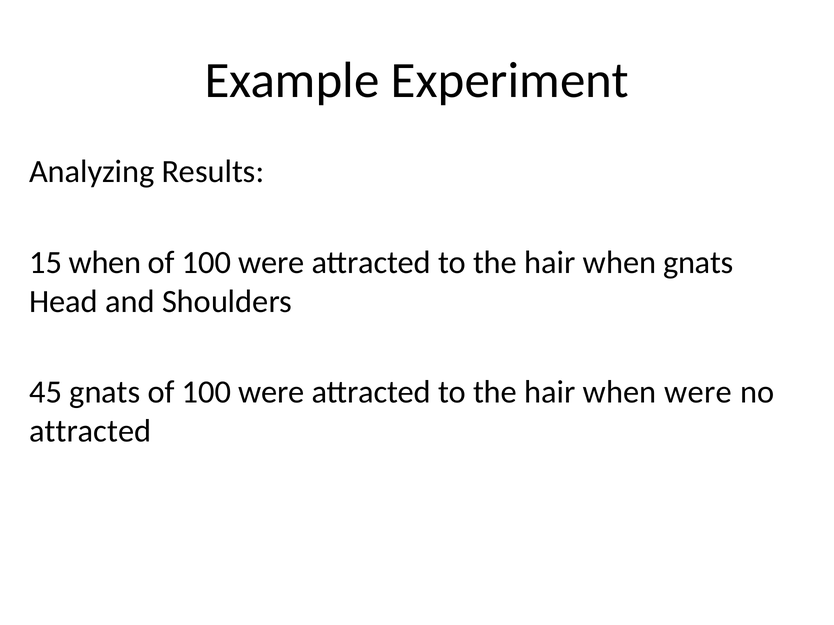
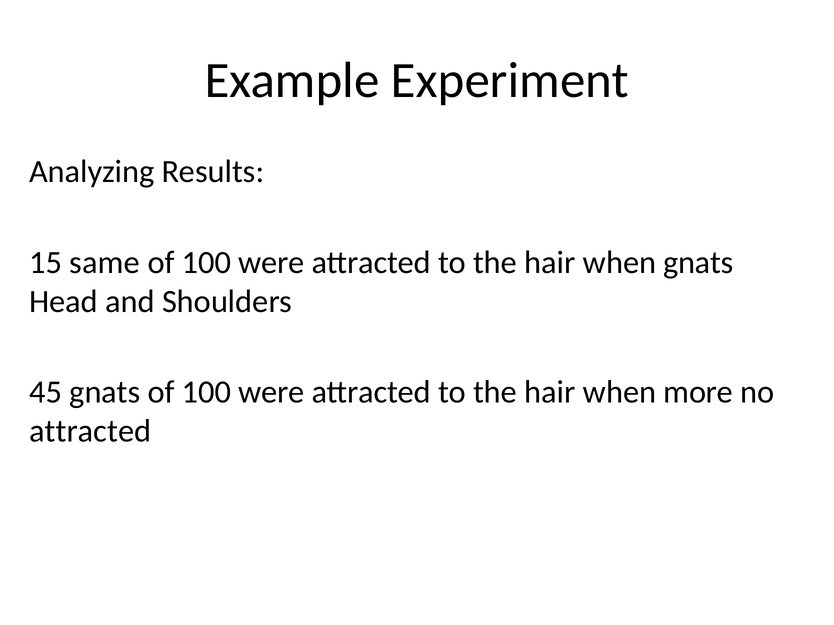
15 when: when -> same
when were: were -> more
